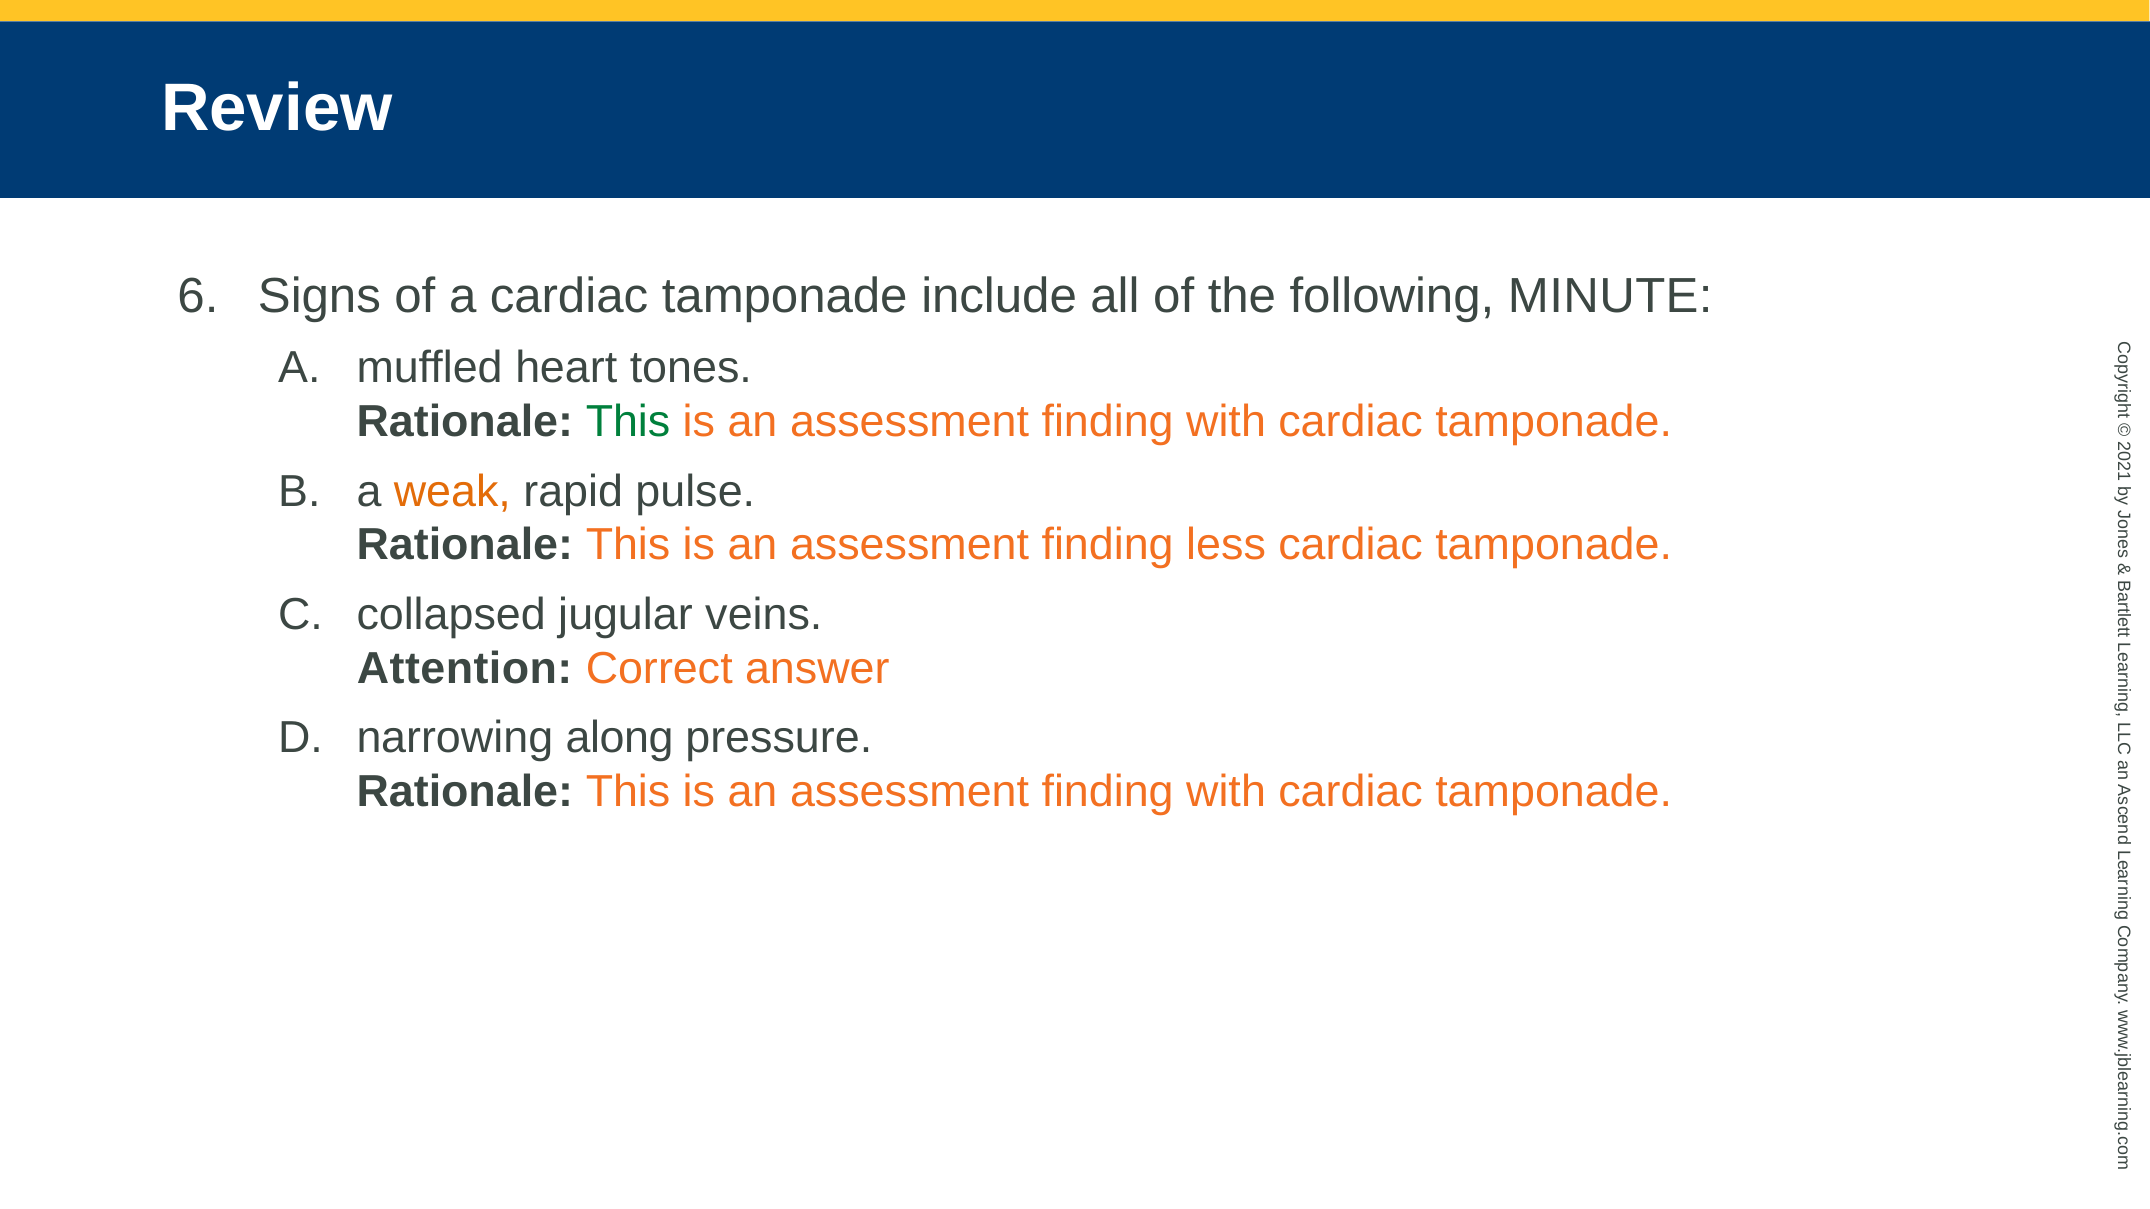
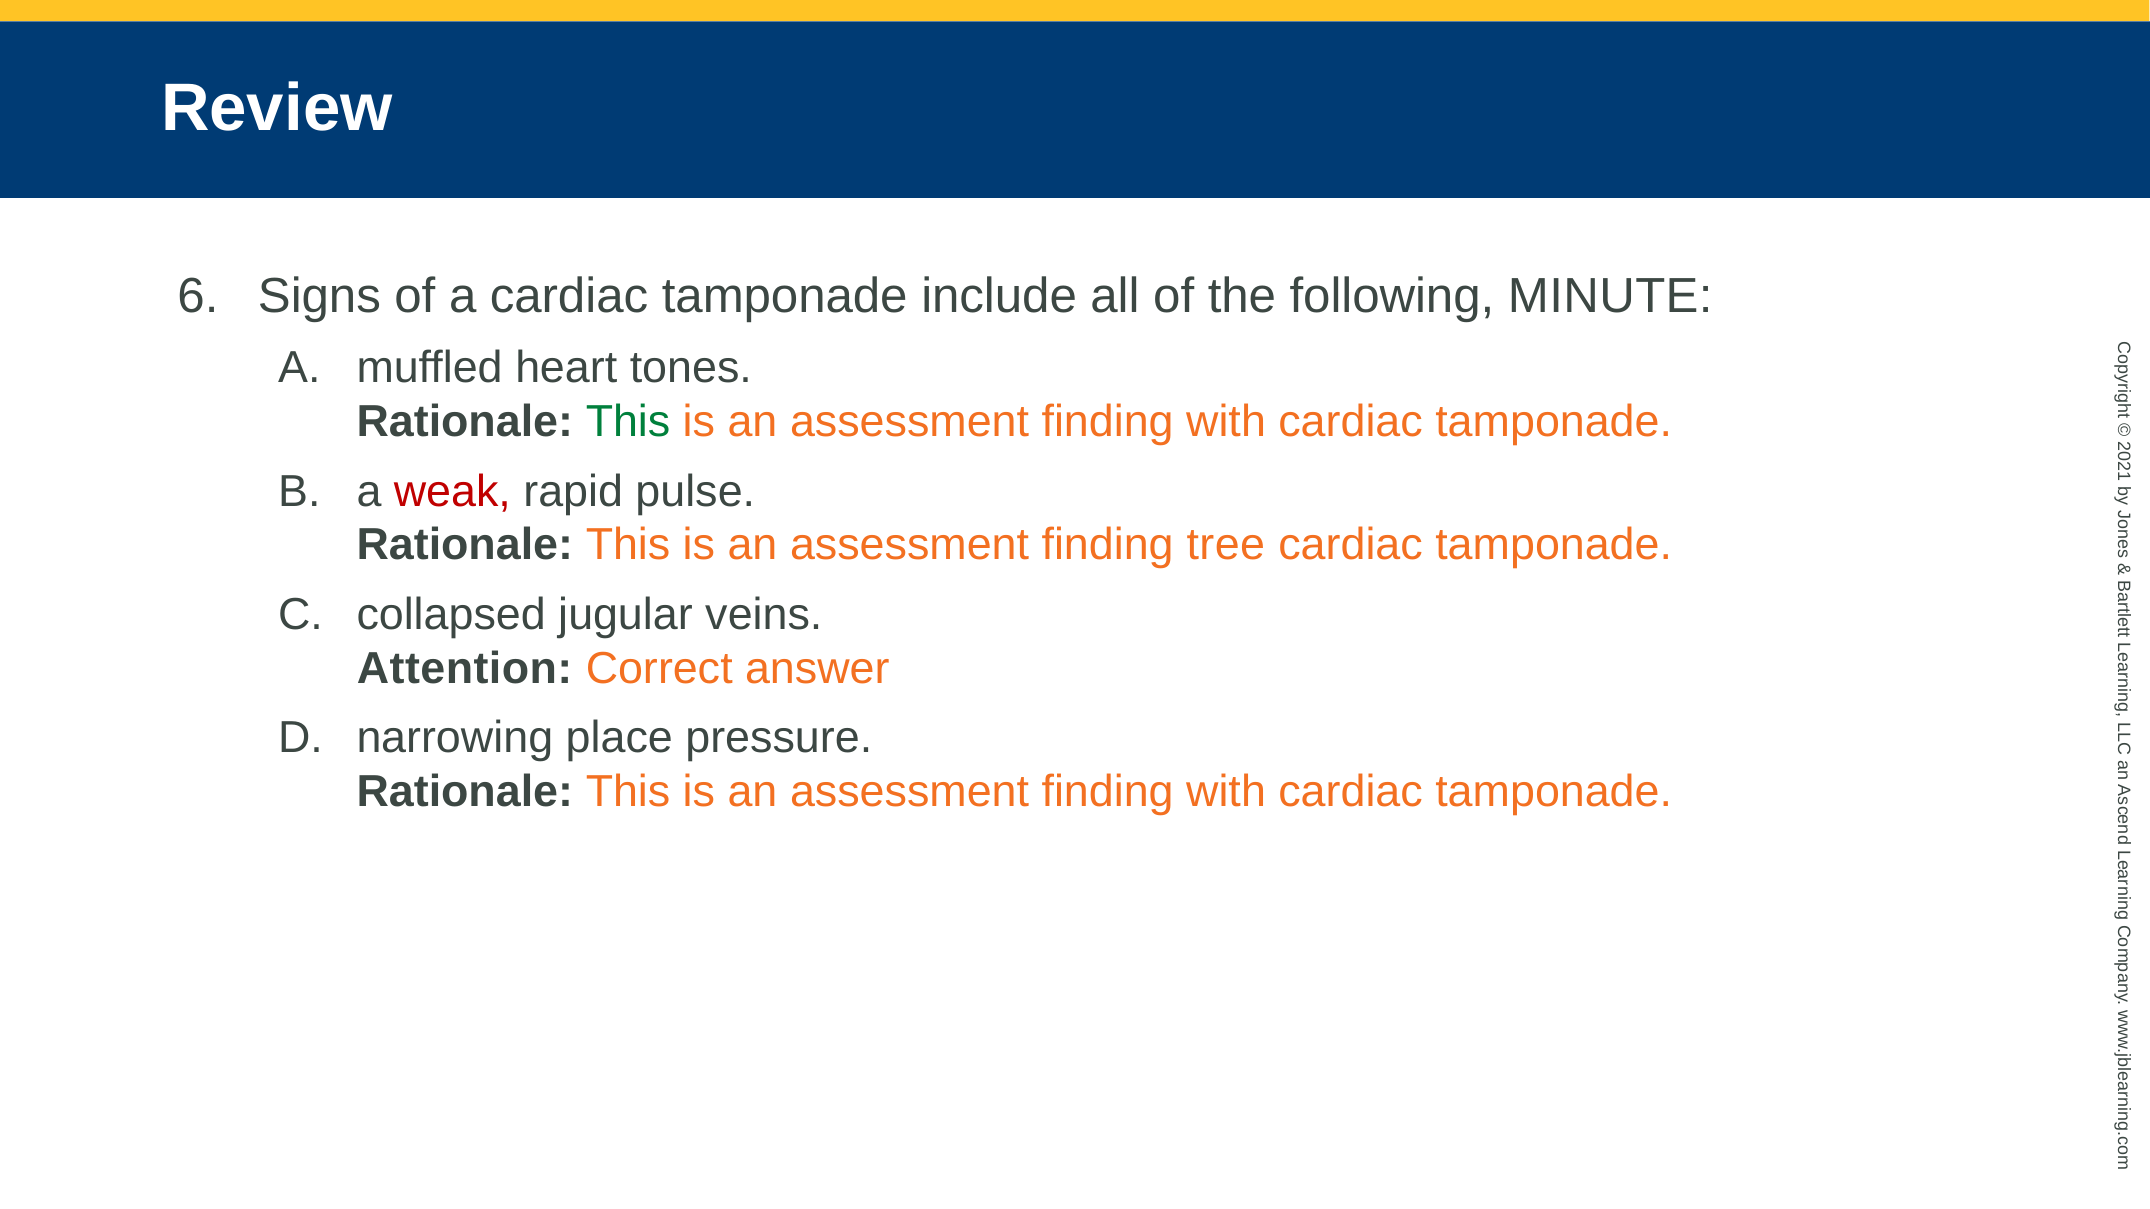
weak colour: orange -> red
less: less -> tree
along: along -> place
